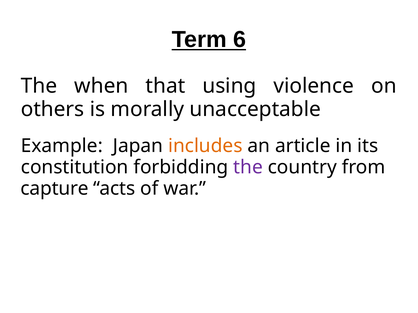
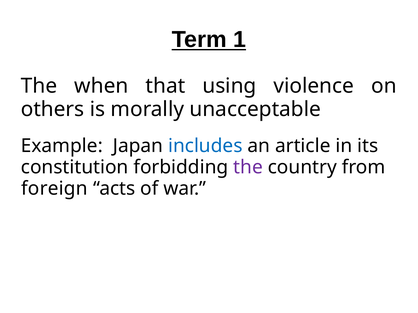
6: 6 -> 1
includes colour: orange -> blue
capture: capture -> foreign
